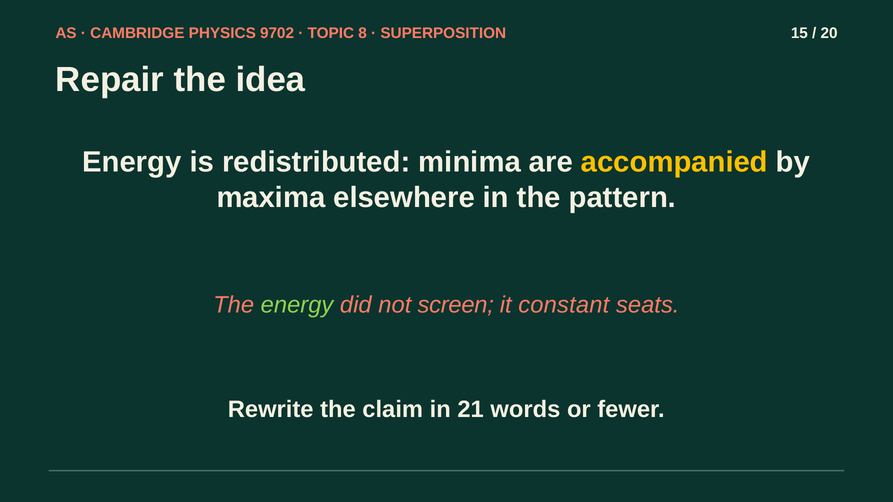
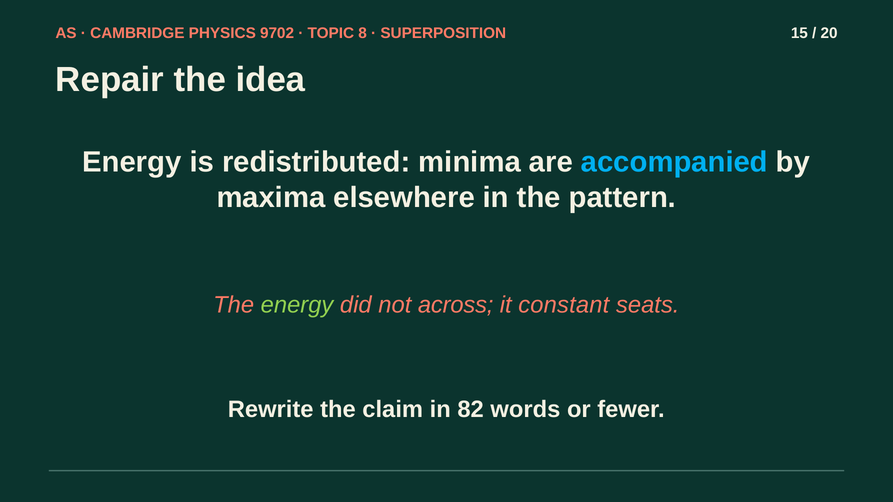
accompanied colour: yellow -> light blue
screen: screen -> across
21: 21 -> 82
